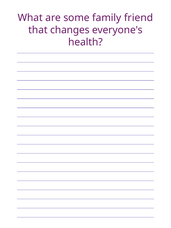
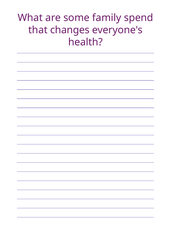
friend: friend -> spend
